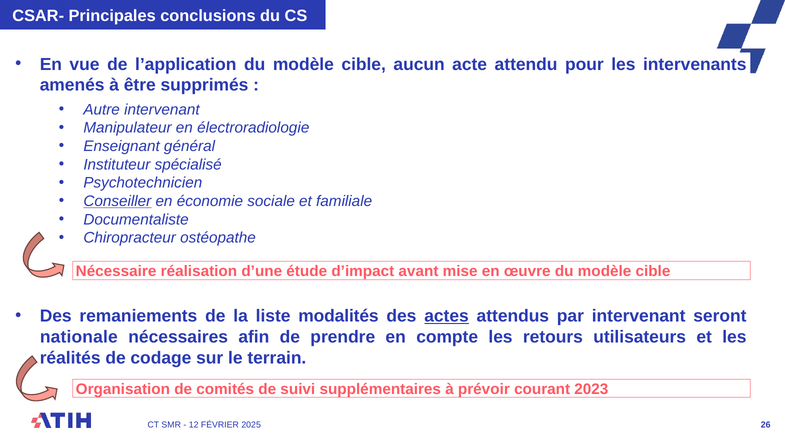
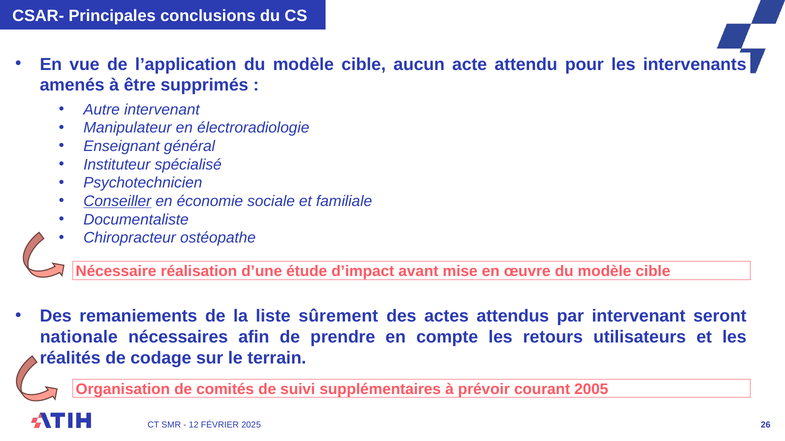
modalités: modalités -> sûrement
actes underline: present -> none
2023: 2023 -> 2005
